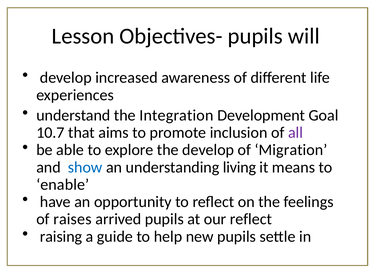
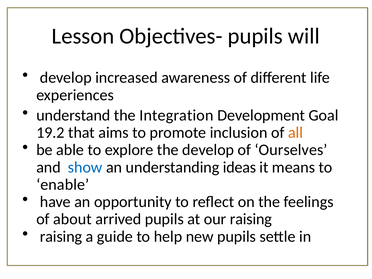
10.7: 10.7 -> 19.2
all colour: purple -> orange
Migration: Migration -> Ourselves
living: living -> ideas
raises: raises -> about
our reflect: reflect -> raising
